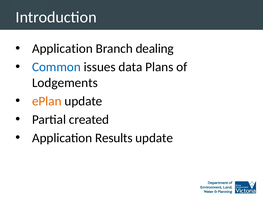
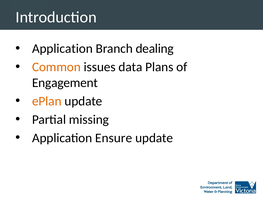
Common colour: blue -> orange
Lodgements: Lodgements -> Engagement
created: created -> missing
Results: Results -> Ensure
